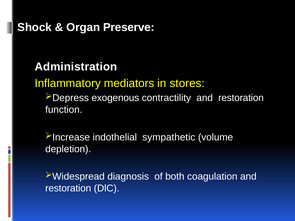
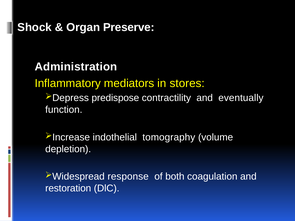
exogenous: exogenous -> predispose
contractility and restoration: restoration -> eventually
sympathetic: sympathetic -> tomography
diagnosis: diagnosis -> response
